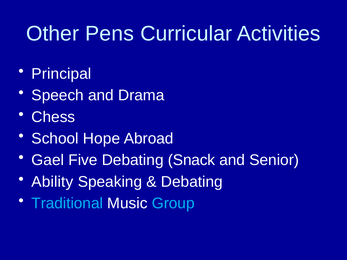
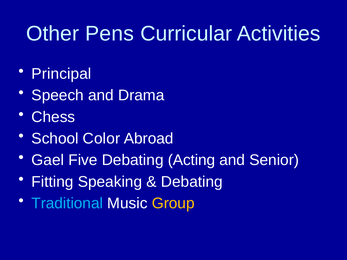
Hope: Hope -> Color
Snack: Snack -> Acting
Ability: Ability -> Fitting
Group colour: light blue -> yellow
